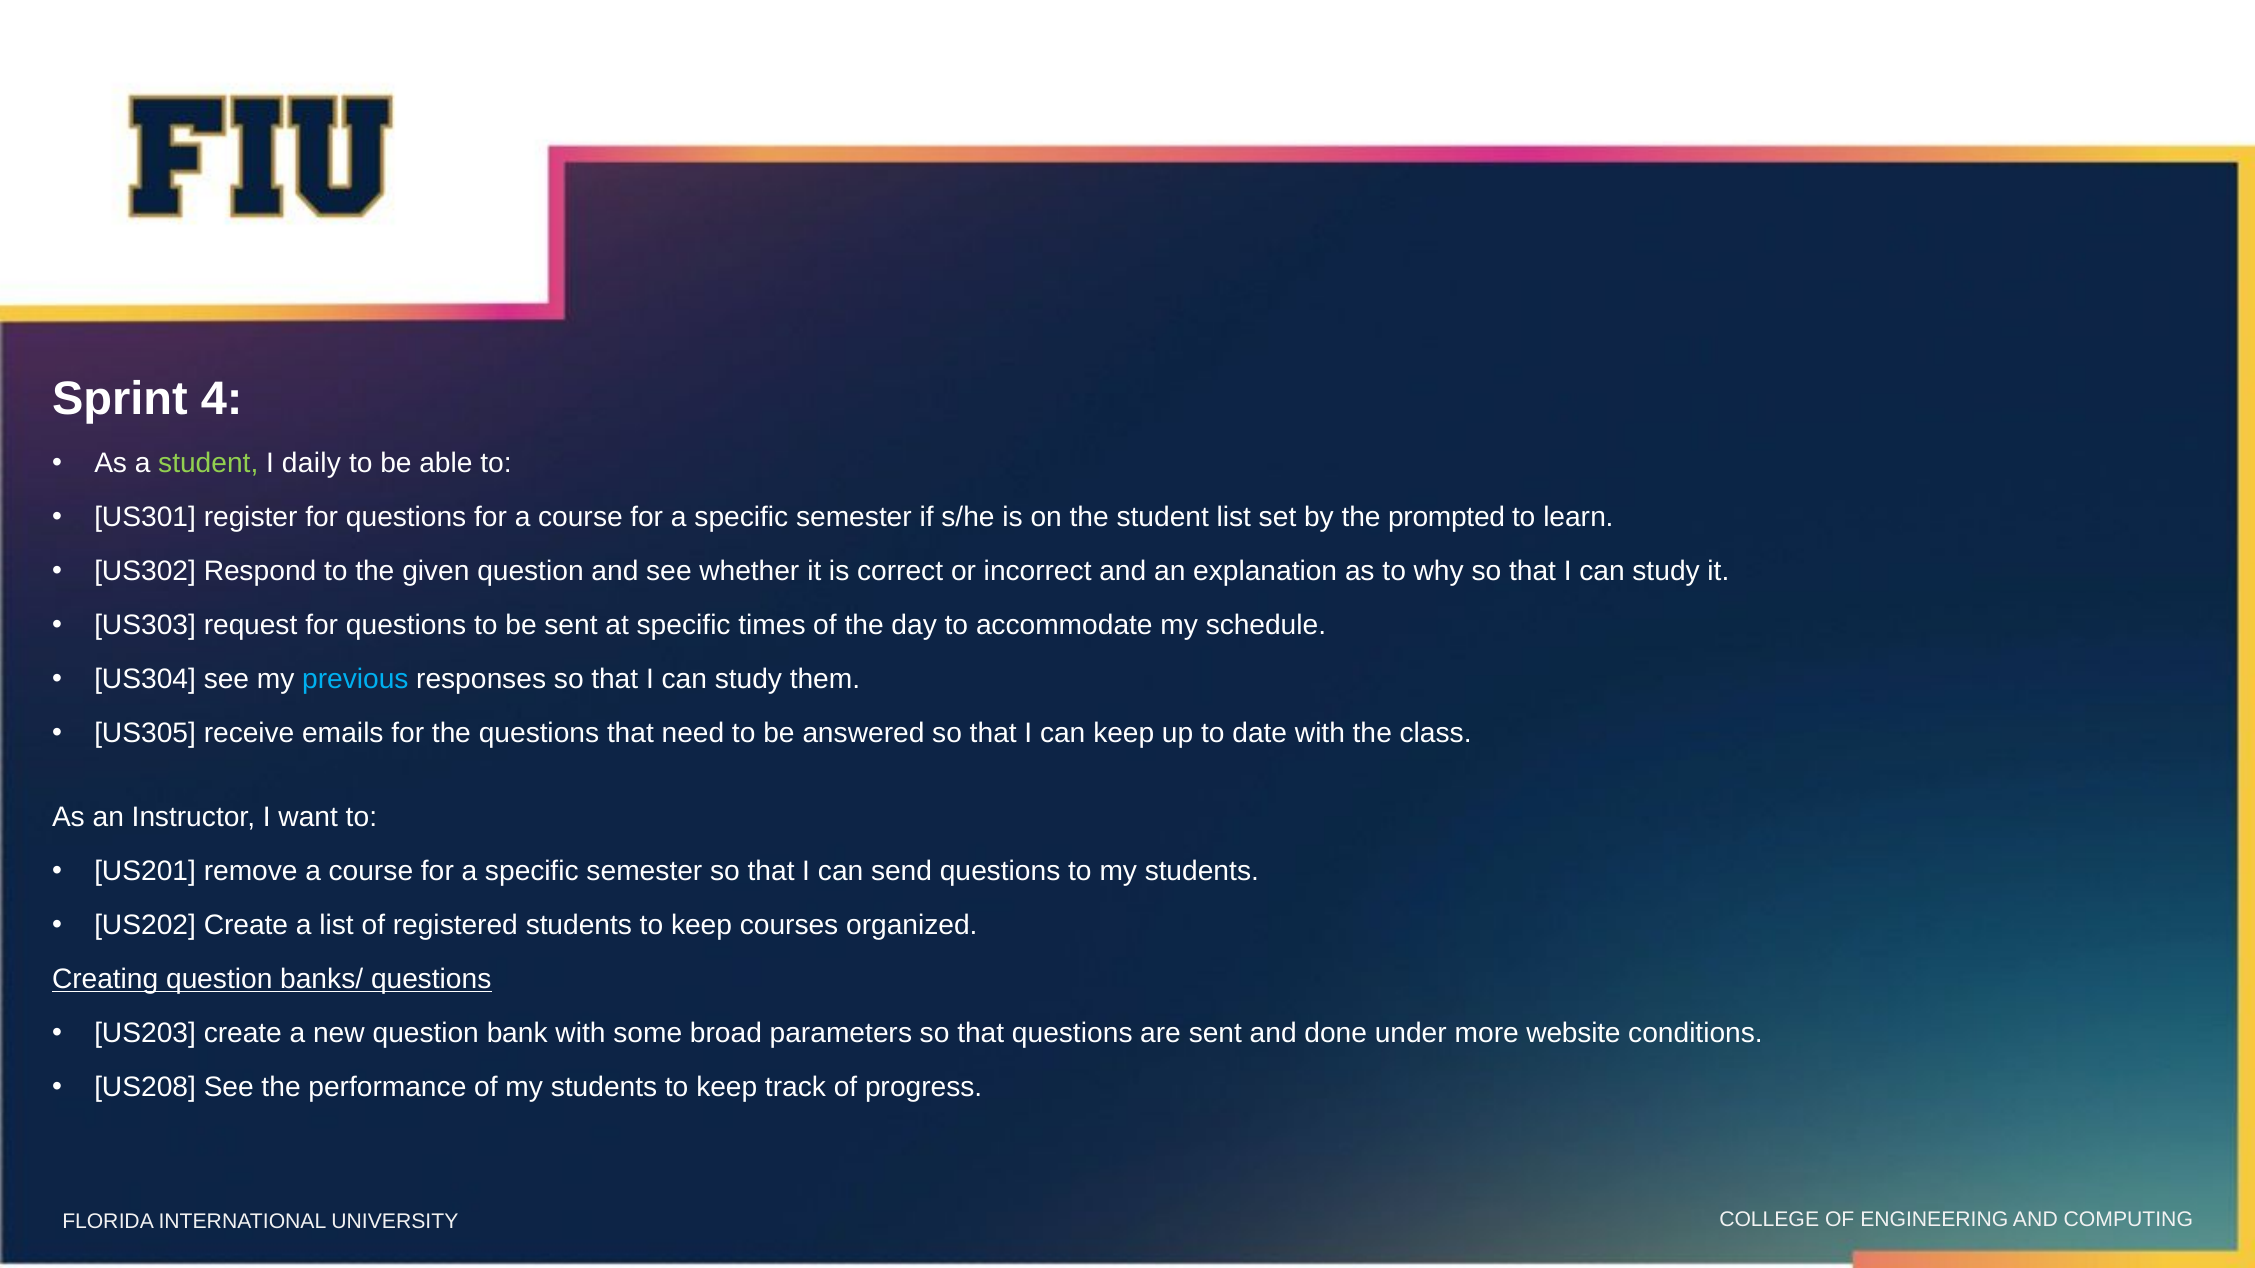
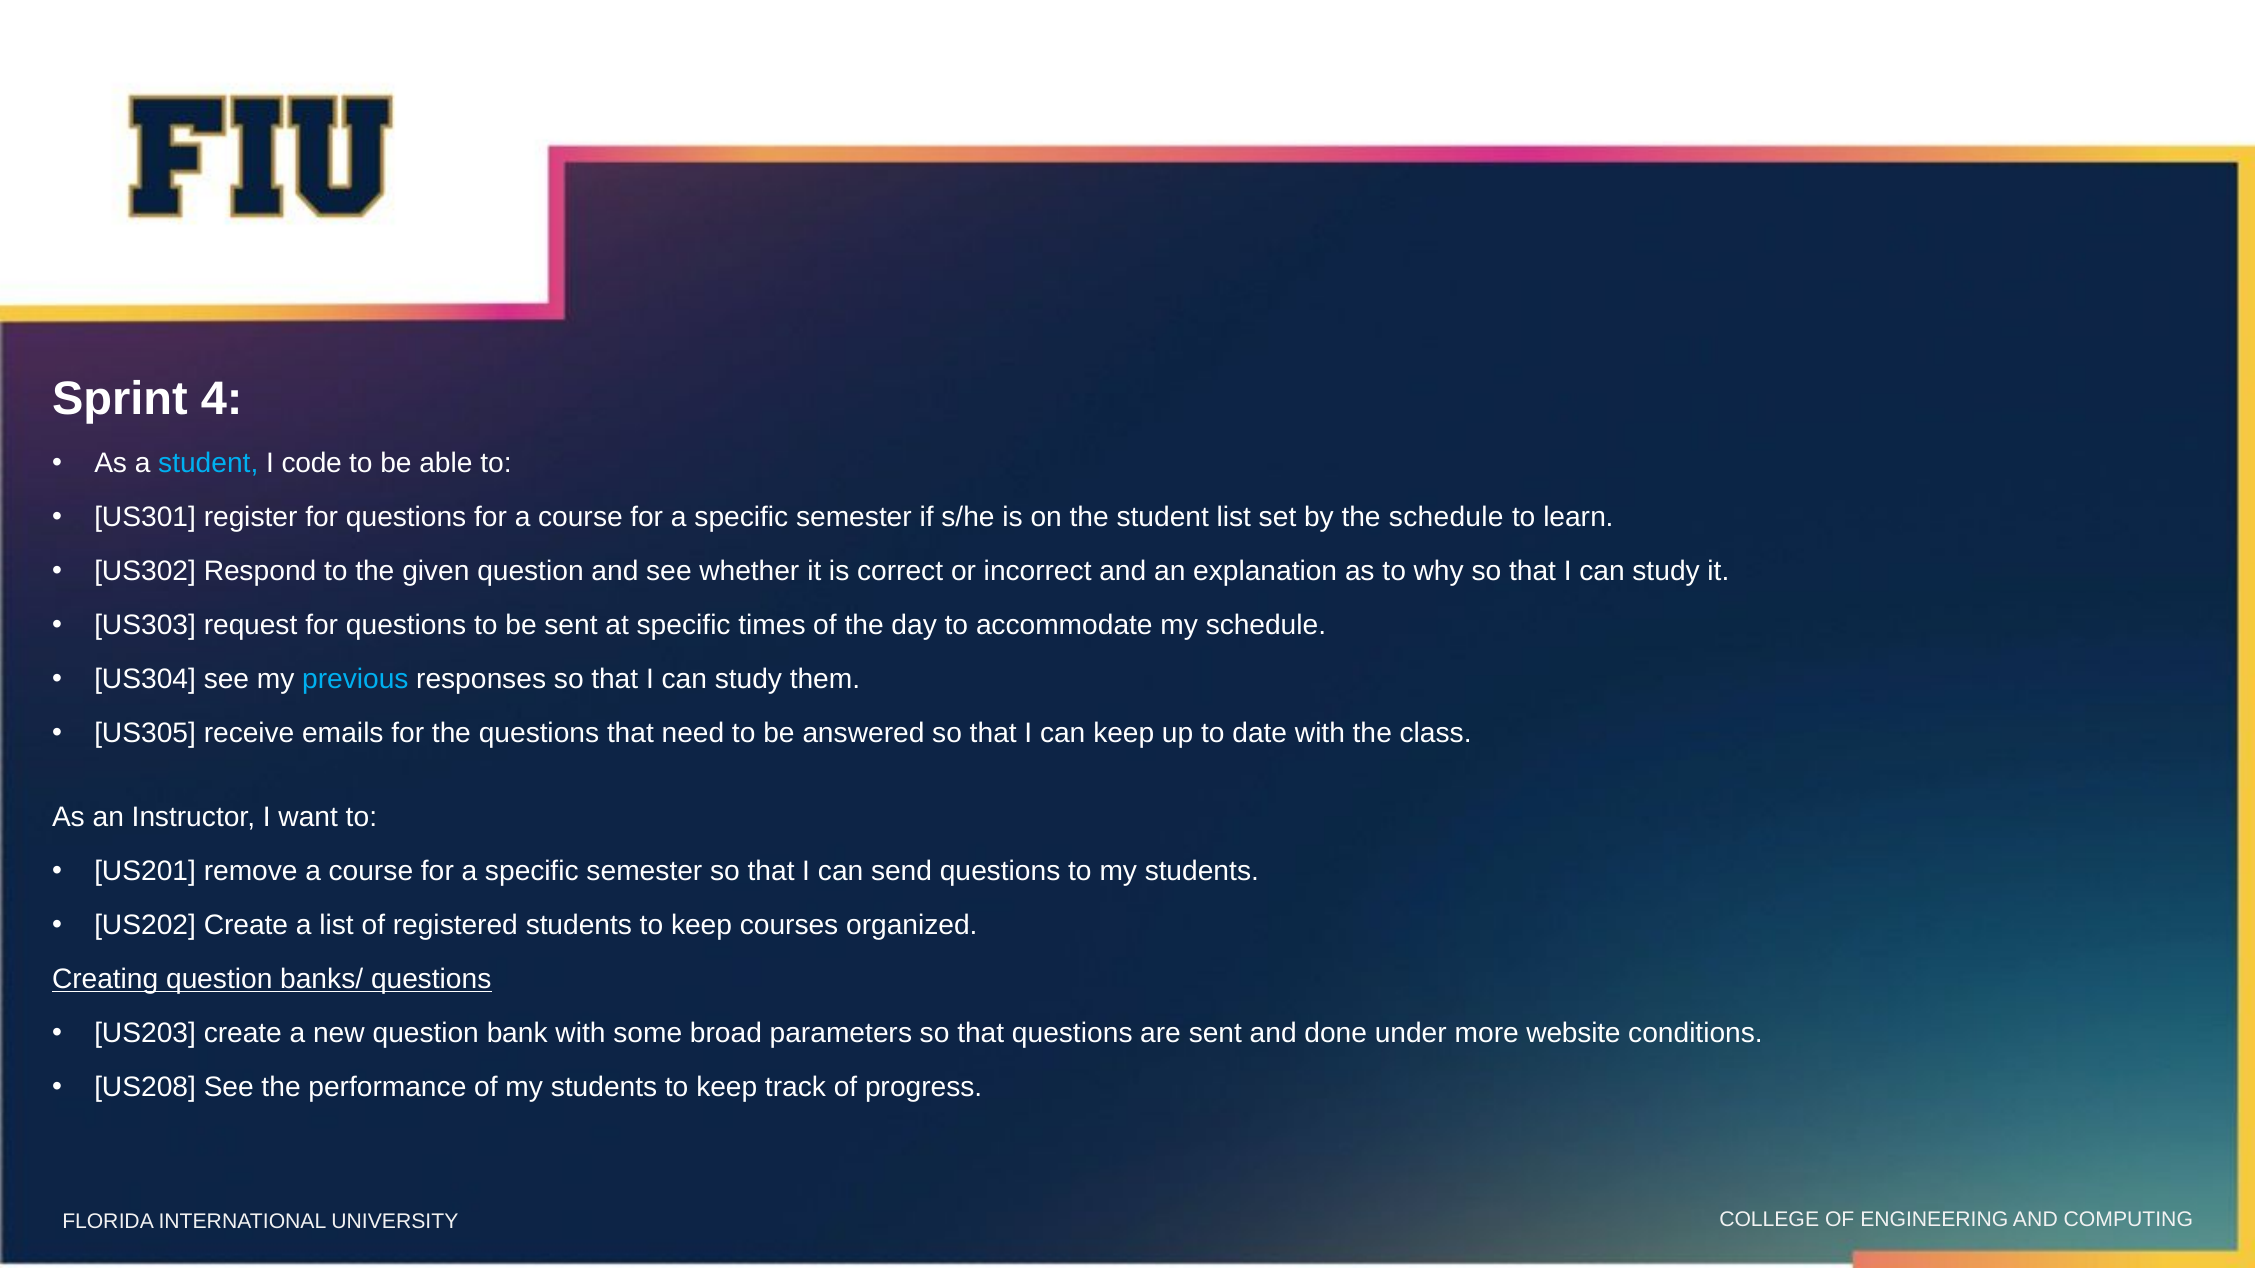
student at (208, 464) colour: light green -> light blue
daily: daily -> code
the prompted: prompted -> schedule
